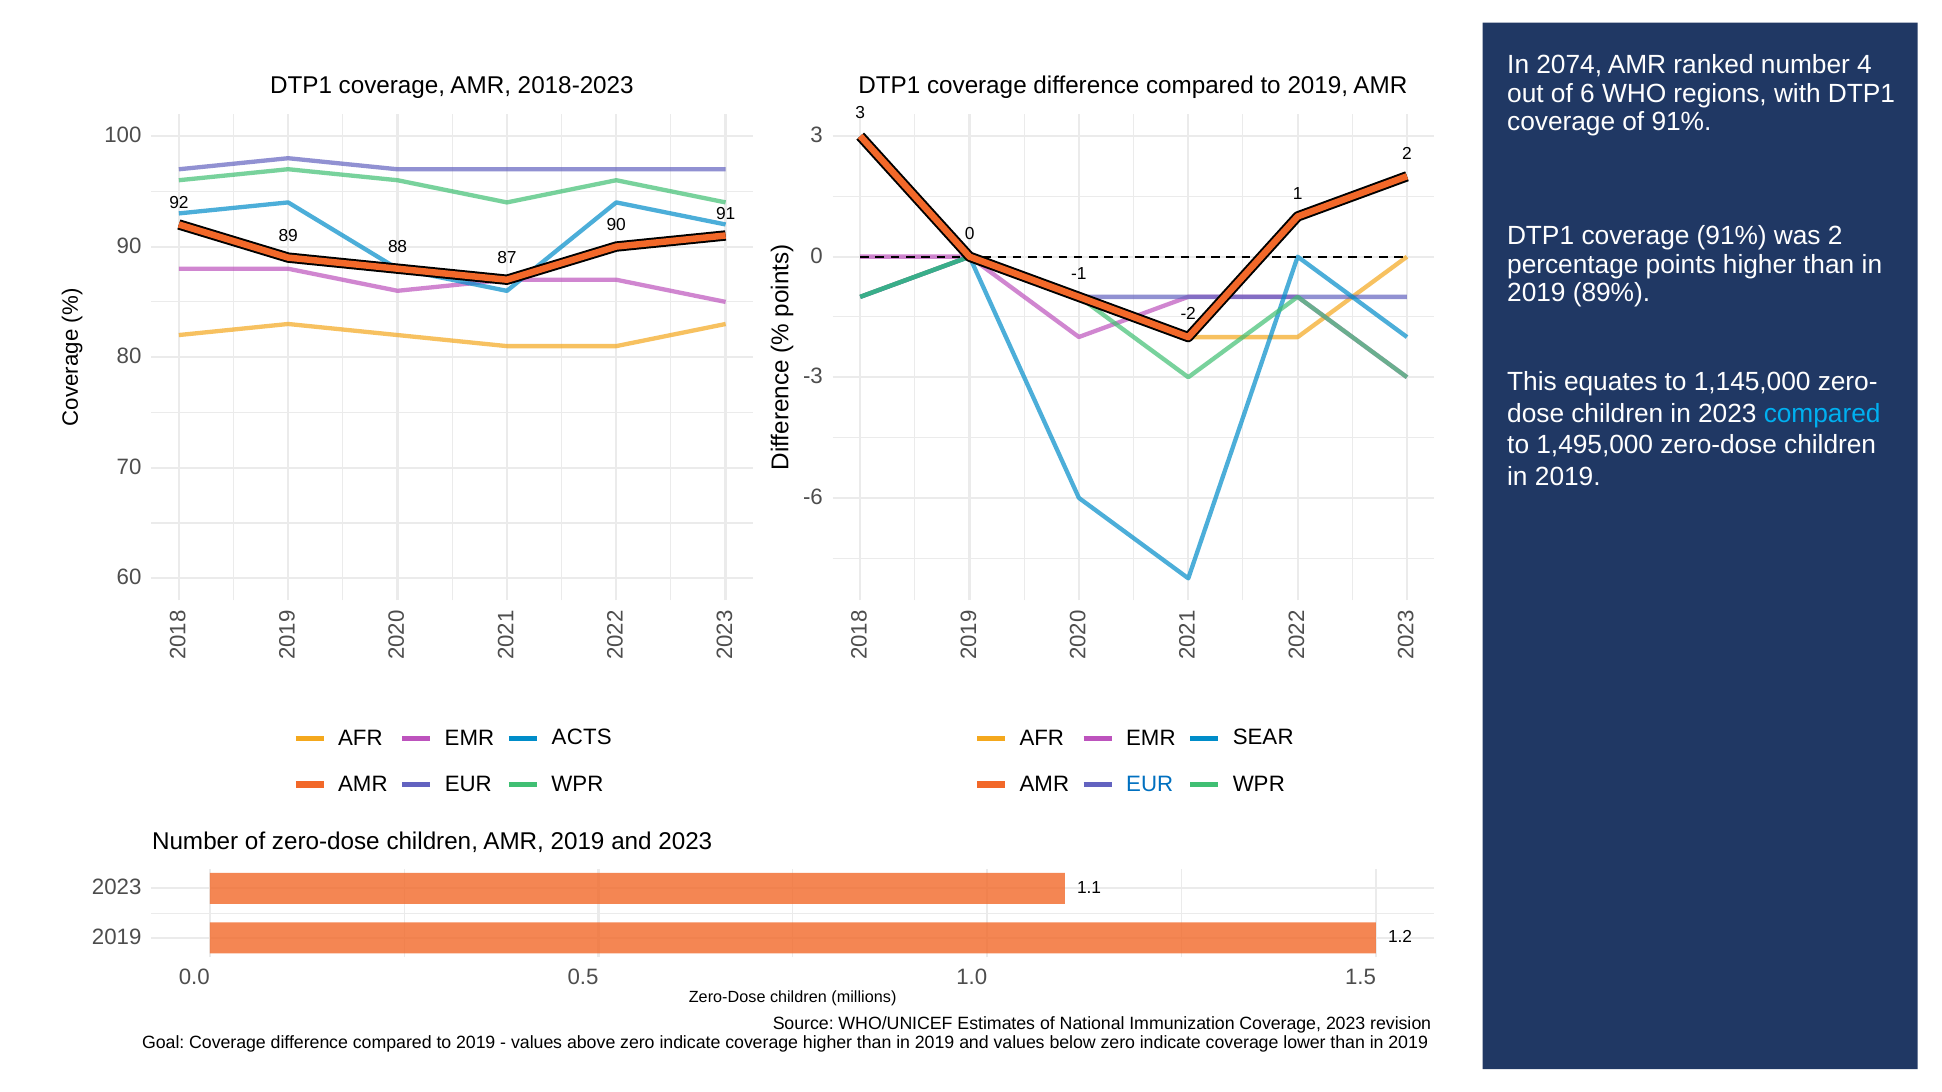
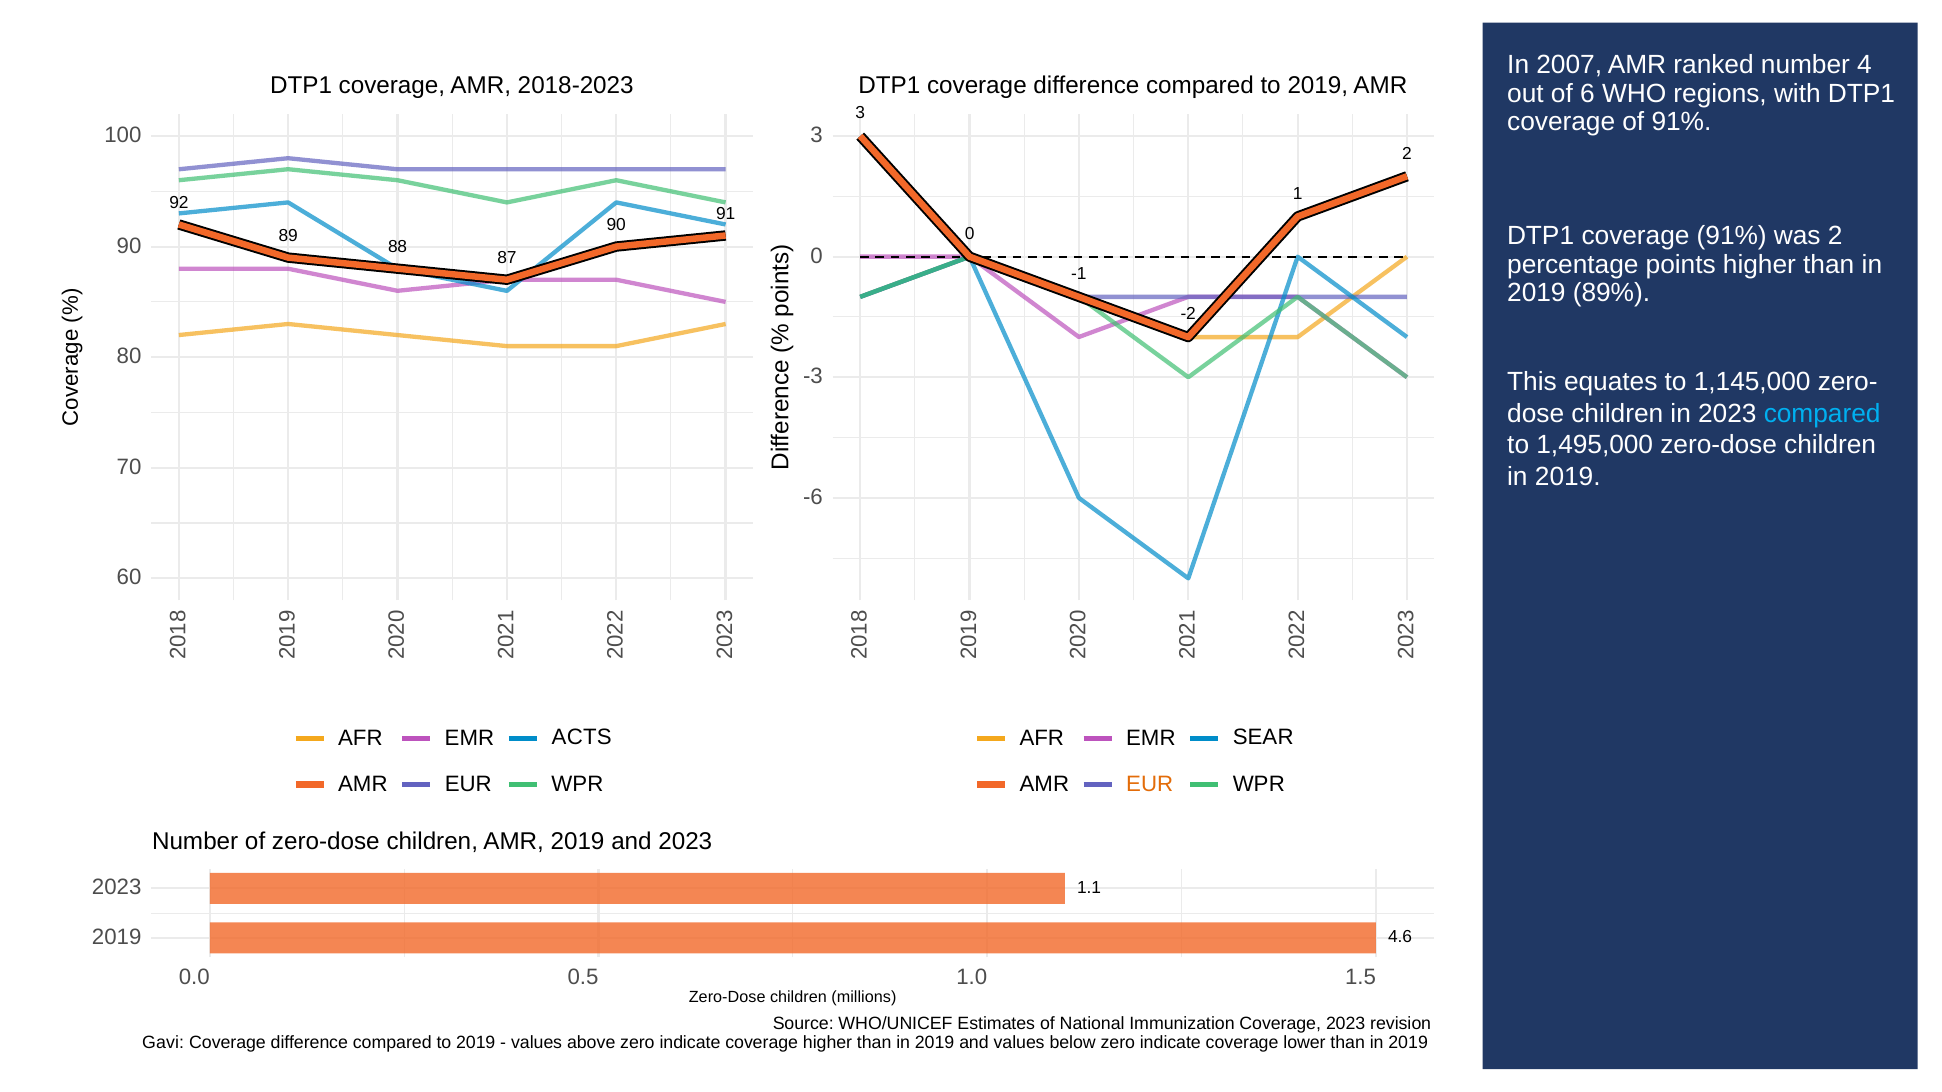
2074: 2074 -> 2007
EUR at (1150, 784) colour: blue -> orange
1.2: 1.2 -> 4.6
Goal: Goal -> Gavi
